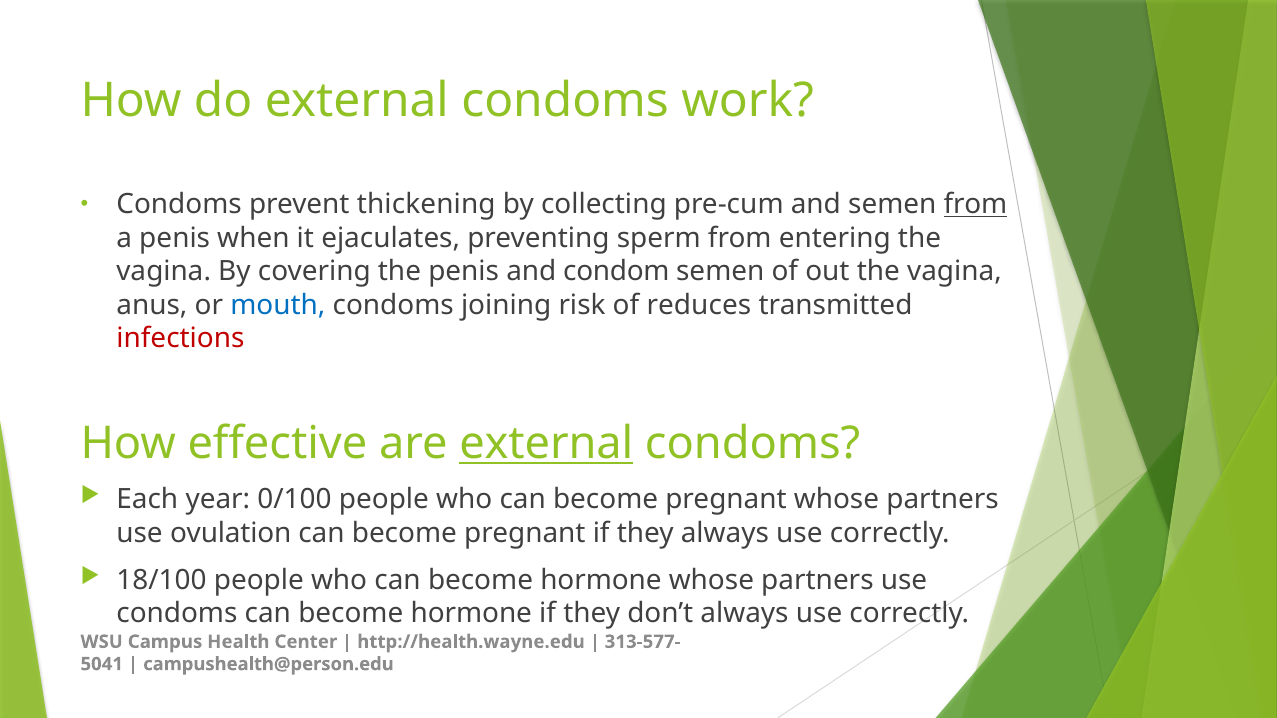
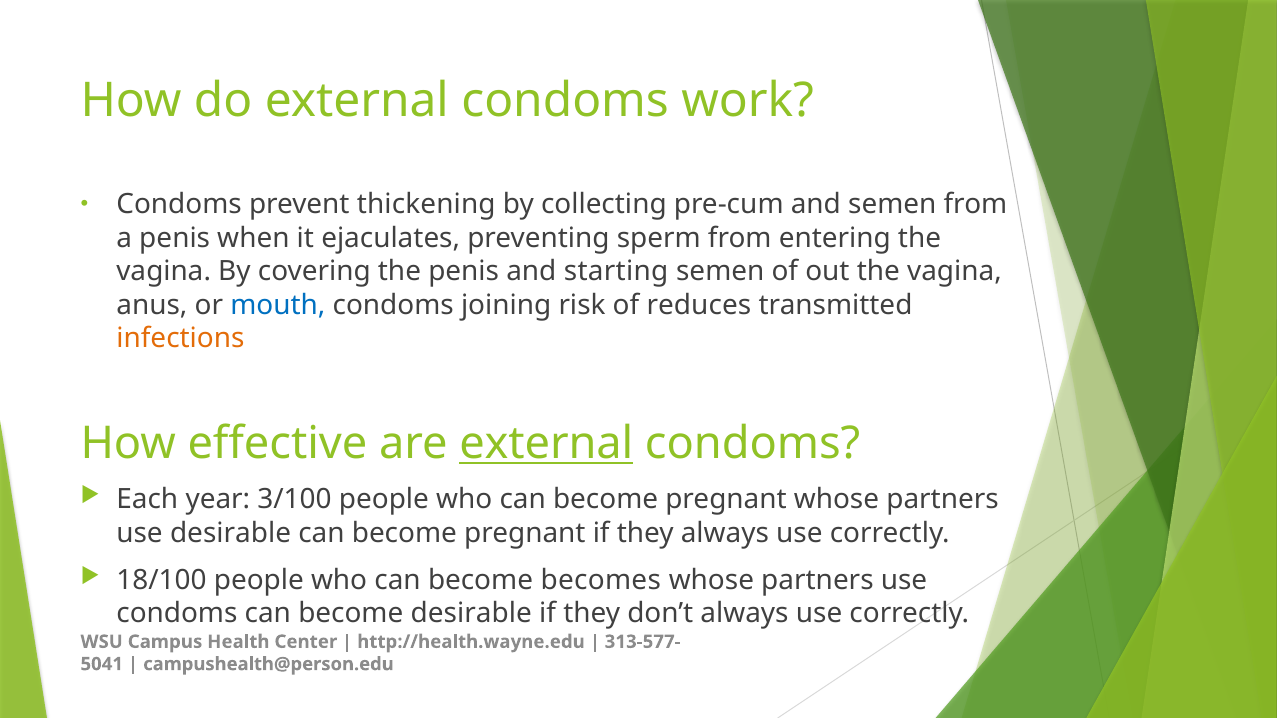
from at (975, 205) underline: present -> none
condom: condom -> starting
infections colour: red -> orange
0/100: 0/100 -> 3/100
use ovulation: ovulation -> desirable
who can become hormone: hormone -> becomes
condoms can become hormone: hormone -> desirable
